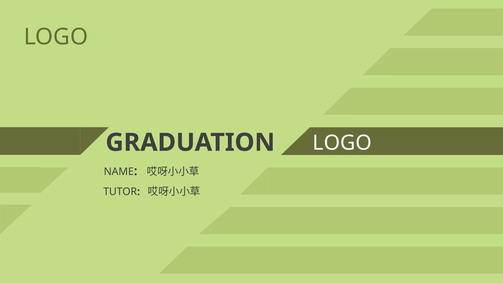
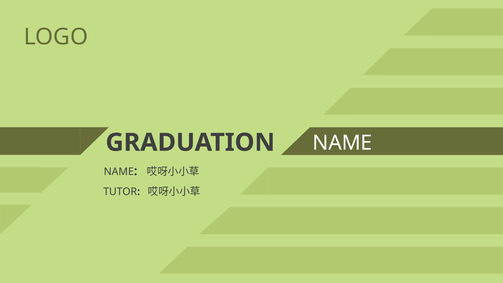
LOGO at (342, 143): LOGO -> NAME
